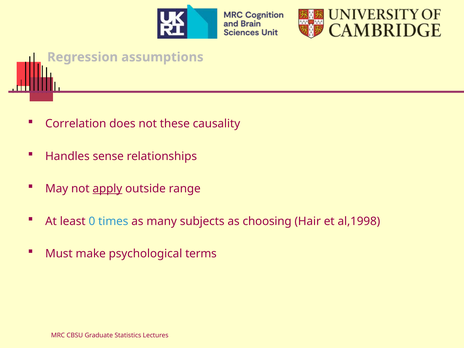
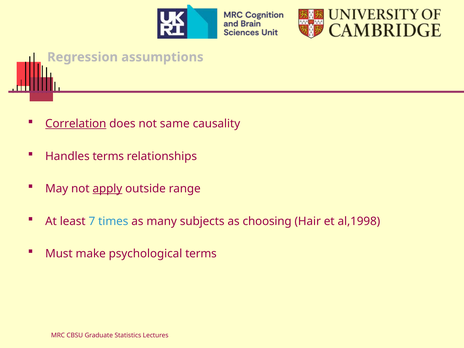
Correlation underline: none -> present
these: these -> same
Handles sense: sense -> terms
0: 0 -> 7
